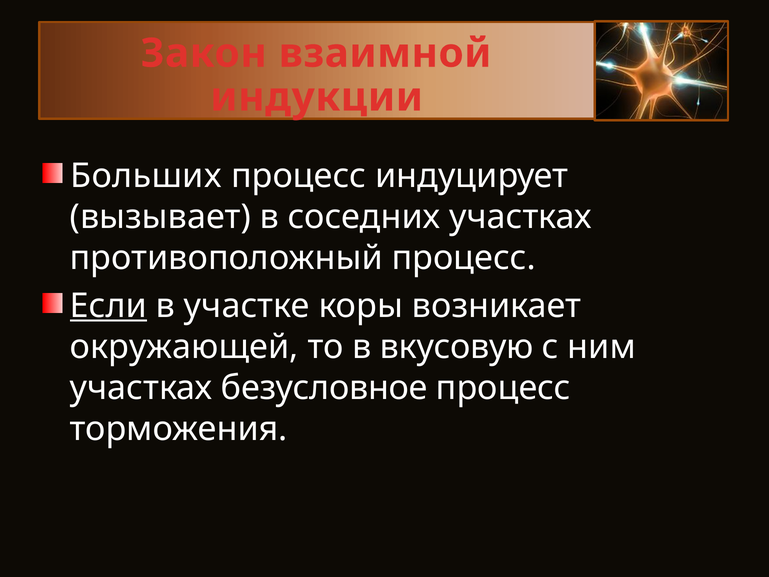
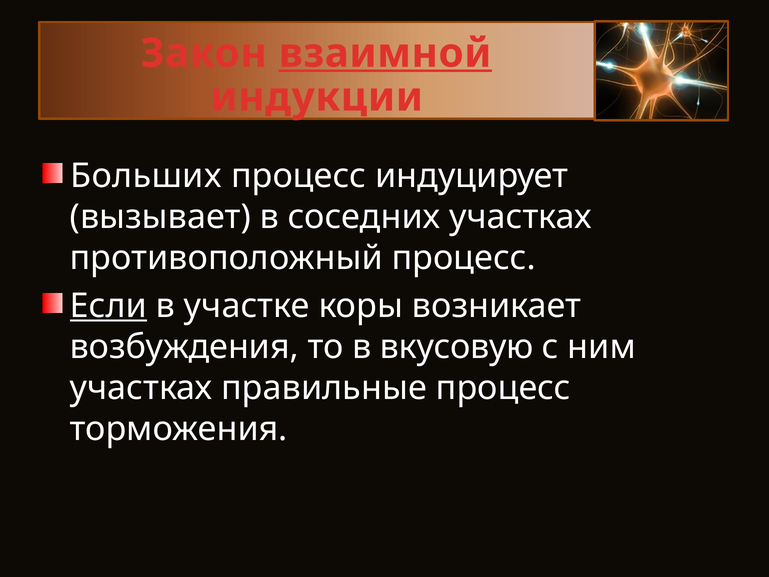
взаимной underline: none -> present
окружающей: окружающей -> возбуждения
безусловное: безусловное -> правильные
